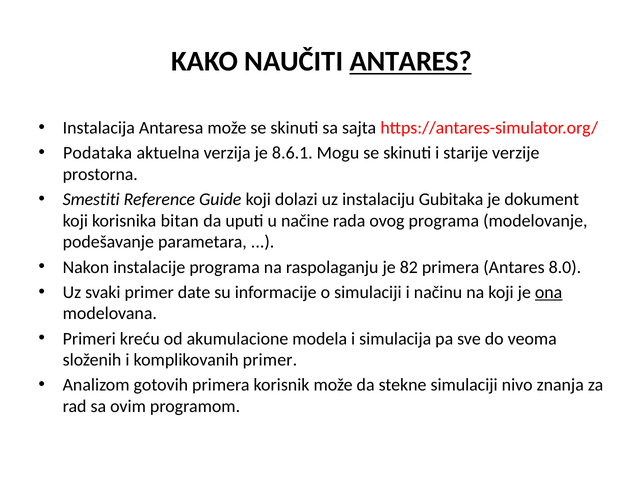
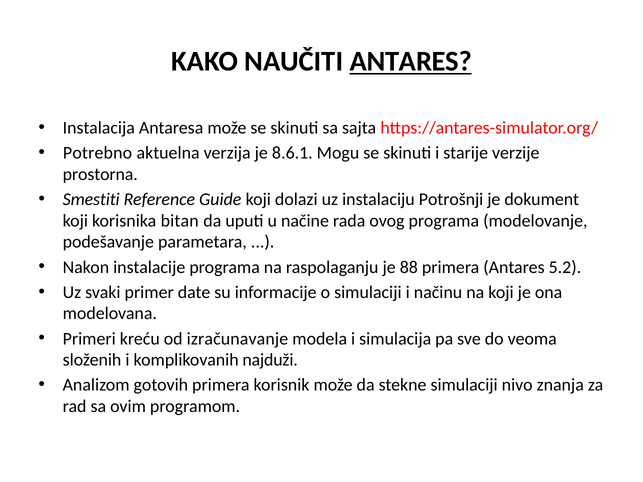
Podataka: Podataka -> Potrebno
Gubitaka: Gubitaka -> Potrošnji
82: 82 -> 88
8.0: 8.0 -> 5.2
ona underline: present -> none
akumulacione: akumulacione -> izračunavanje
komplikovanih primer: primer -> najduži
